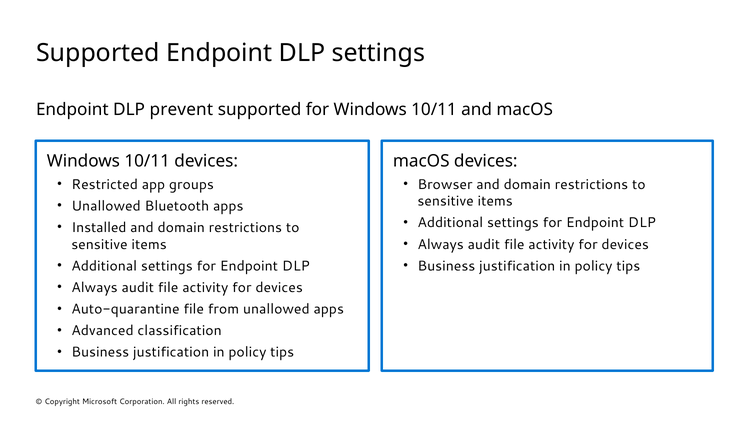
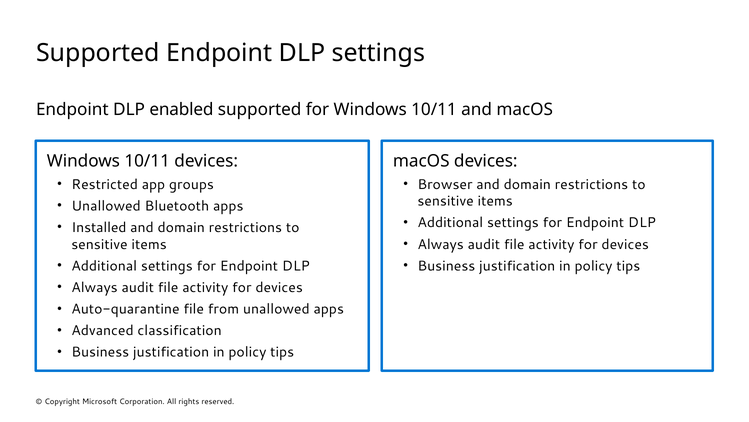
prevent: prevent -> enabled
